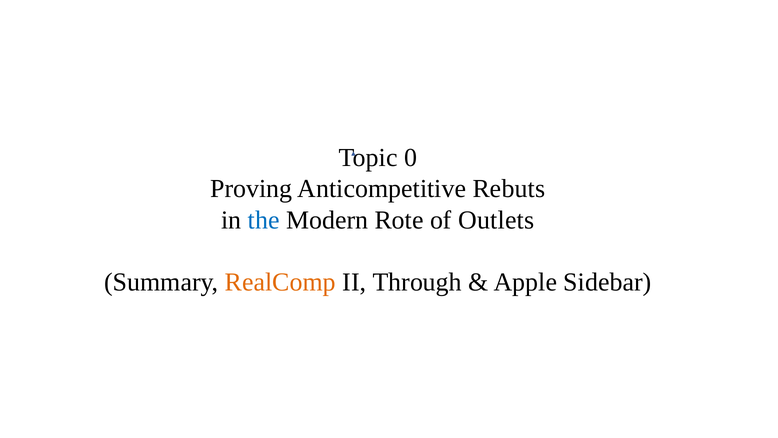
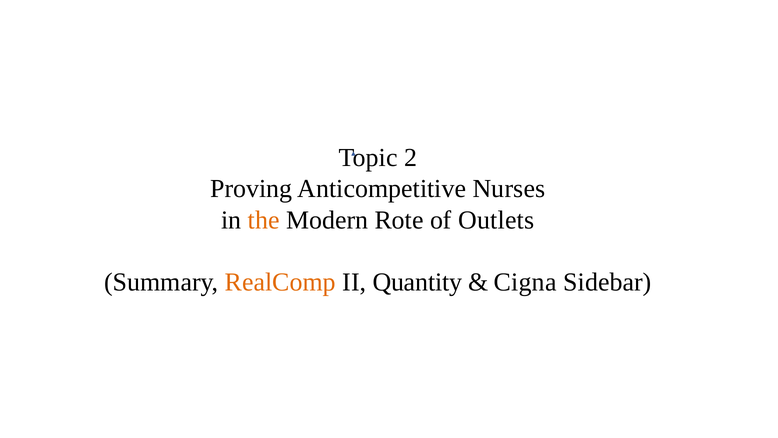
0: 0 -> 2
Rebuts: Rebuts -> Nurses
the colour: blue -> orange
Through: Through -> Quantity
Apple: Apple -> Cigna
